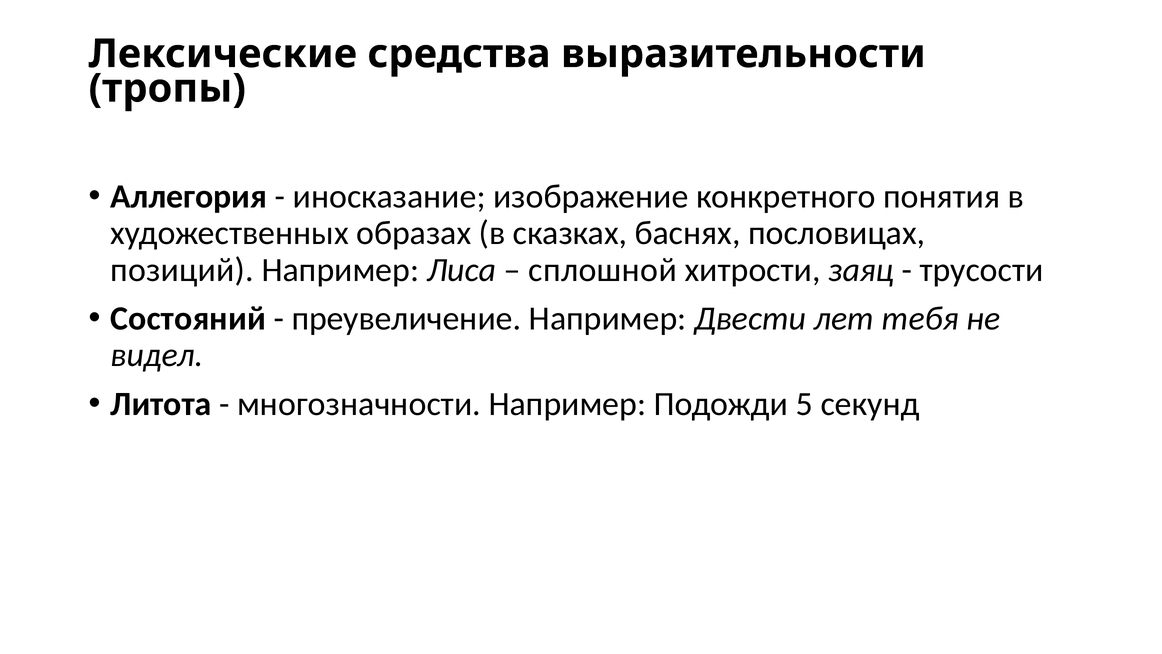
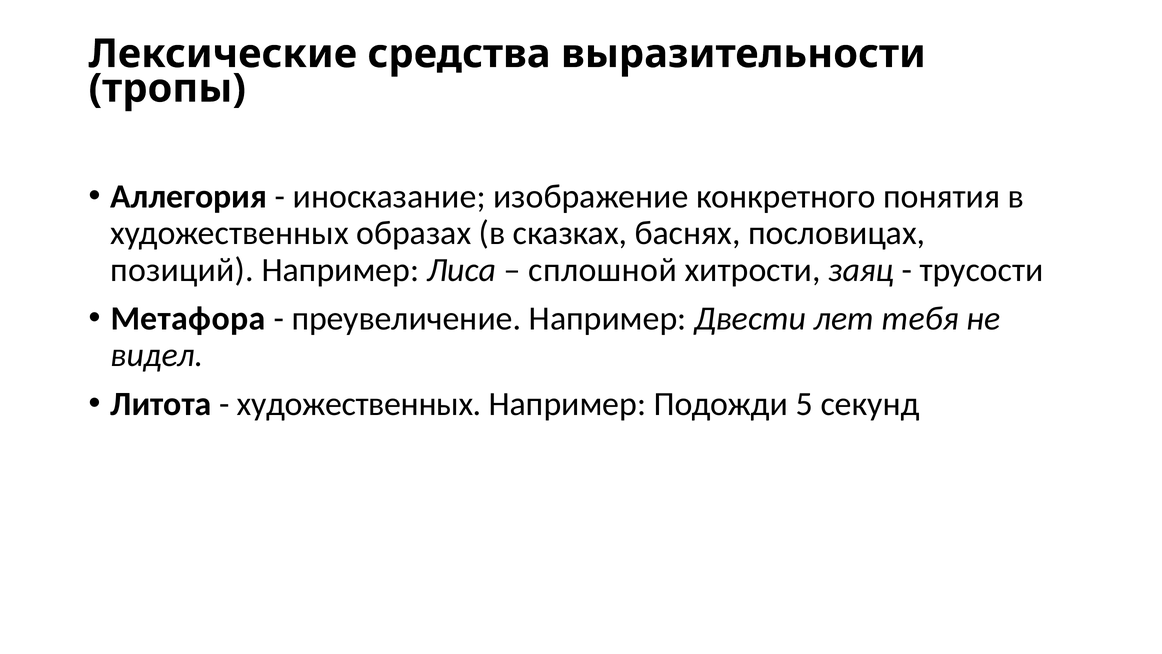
Состояний: Состояний -> Метафора
многозначности at (359, 404): многозначности -> художественных
